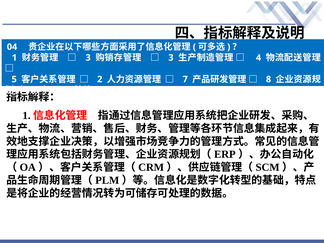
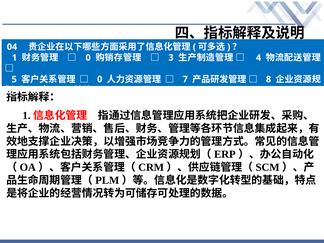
3 at (88, 58): 3 -> 0
2 at (100, 79): 2 -> 0
